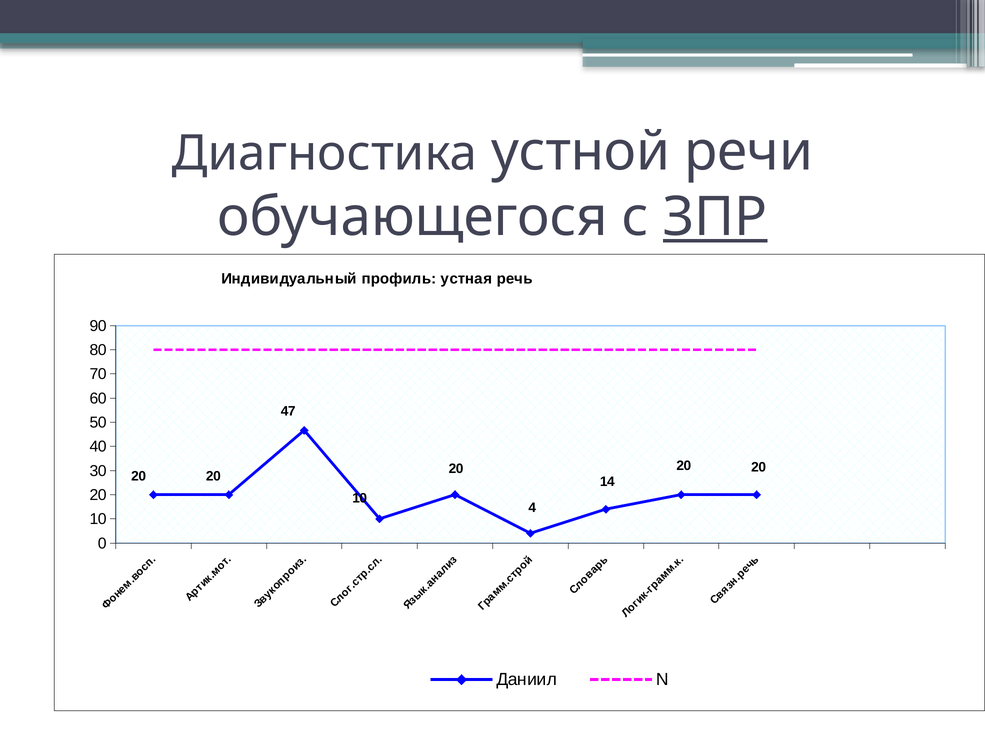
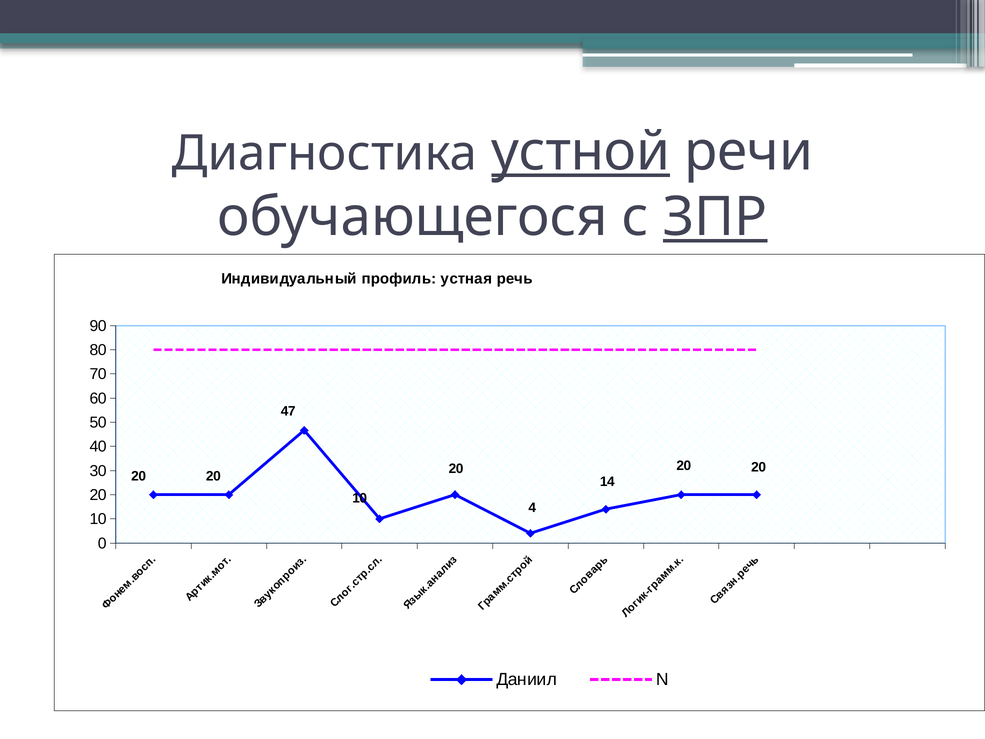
устной underline: none -> present
